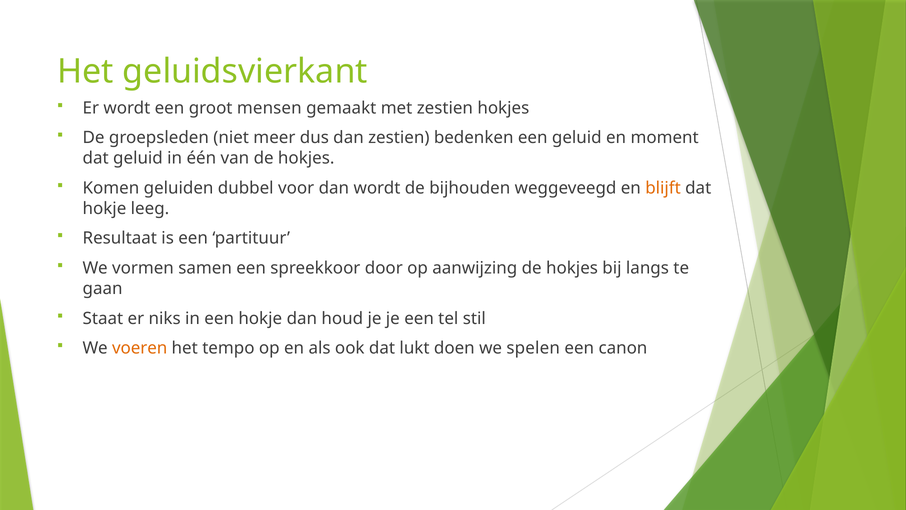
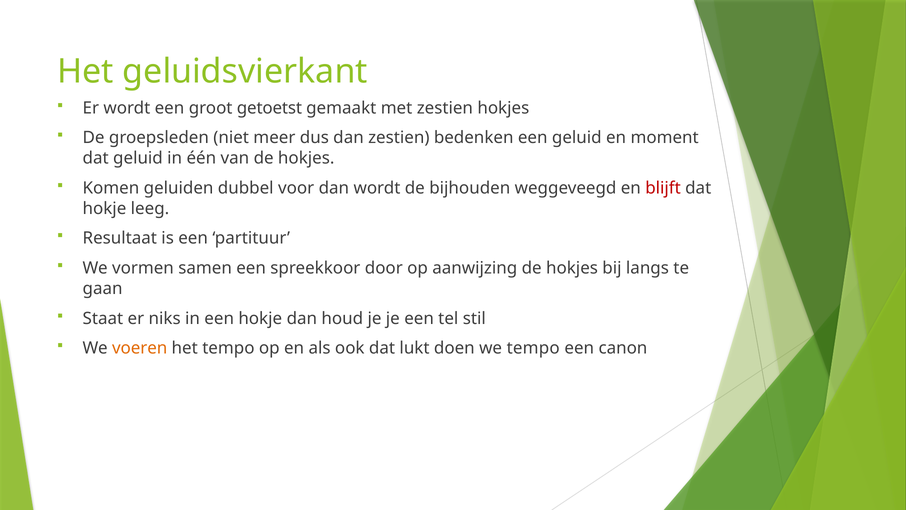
mensen: mensen -> getoetst
blijft colour: orange -> red
we spelen: spelen -> tempo
